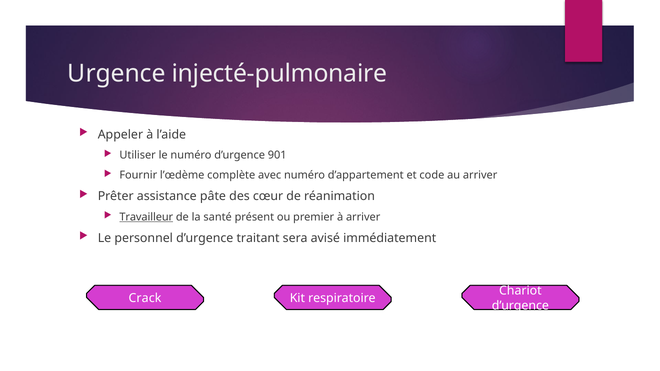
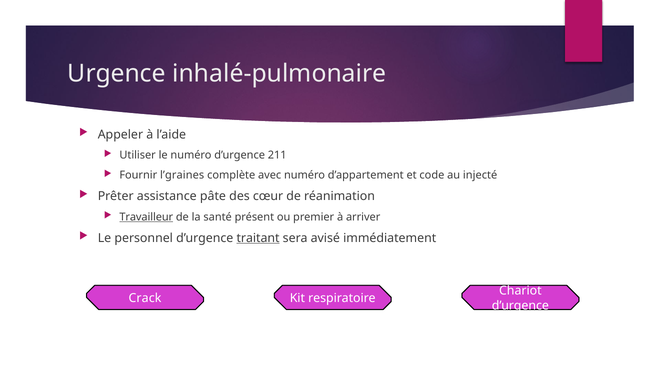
injecté-pulmonaire: injecté-pulmonaire -> inhalé-pulmonaire
901: 901 -> 211
l’œdème: l’œdème -> l’graines
au arriver: arriver -> injecté
traitant underline: none -> present
